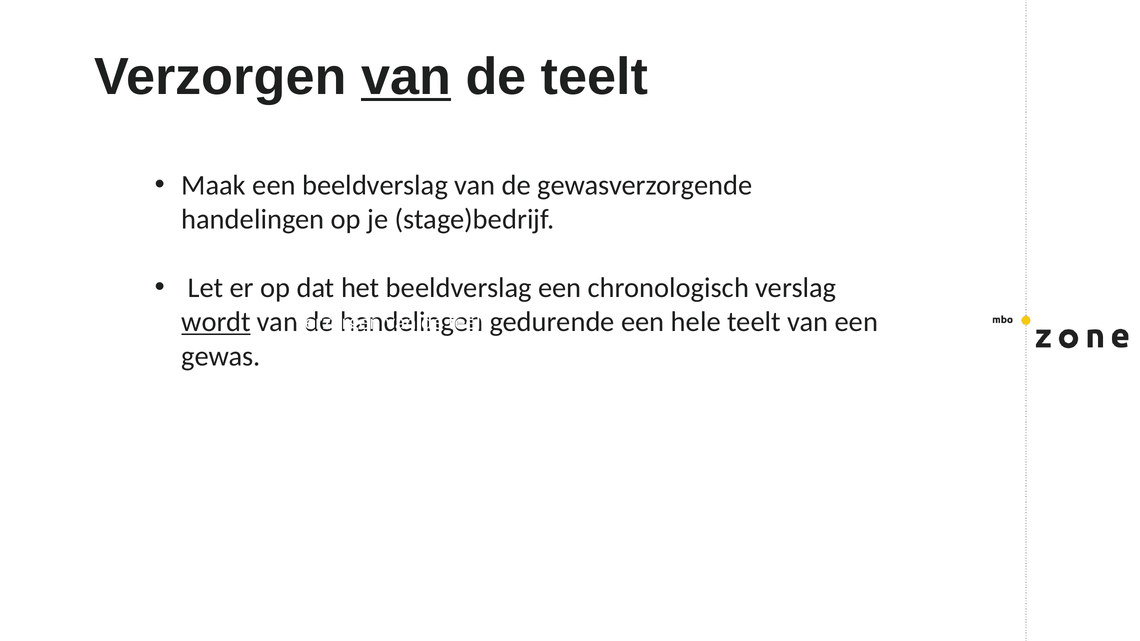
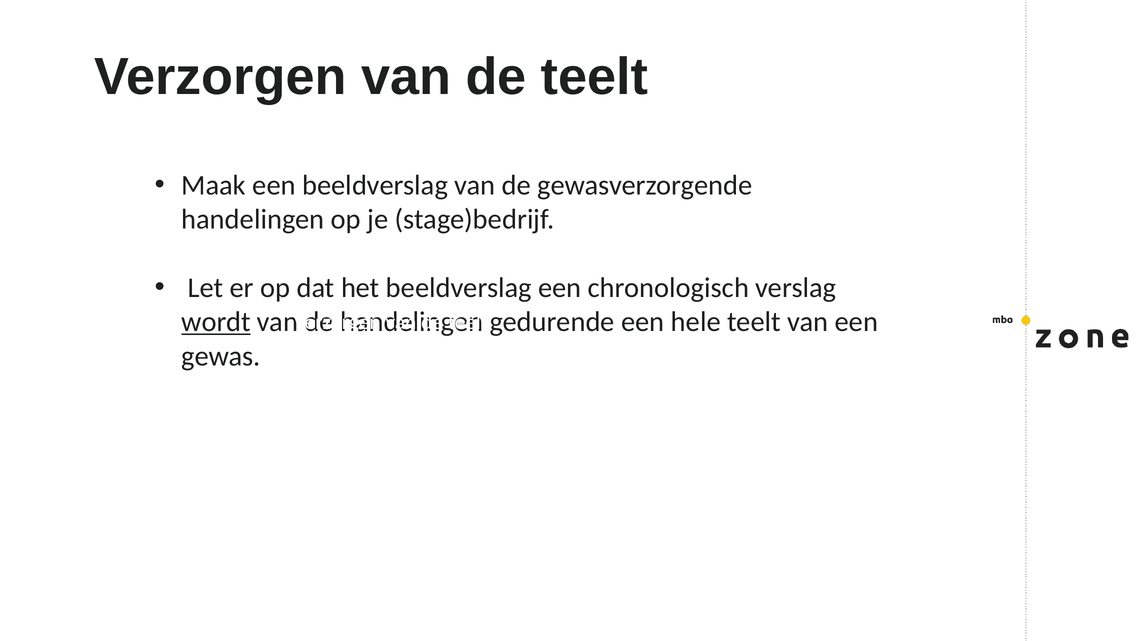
van at (406, 77) underline: present -> none
